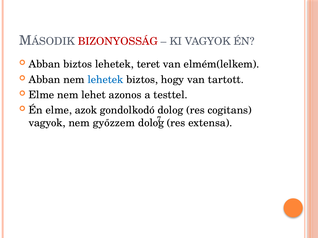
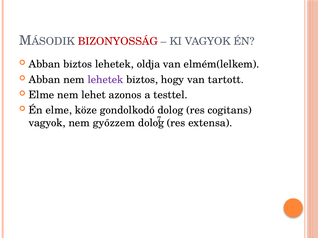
teret: teret -> oldja
lehetek at (106, 80) colour: blue -> purple
azok: azok -> köze
